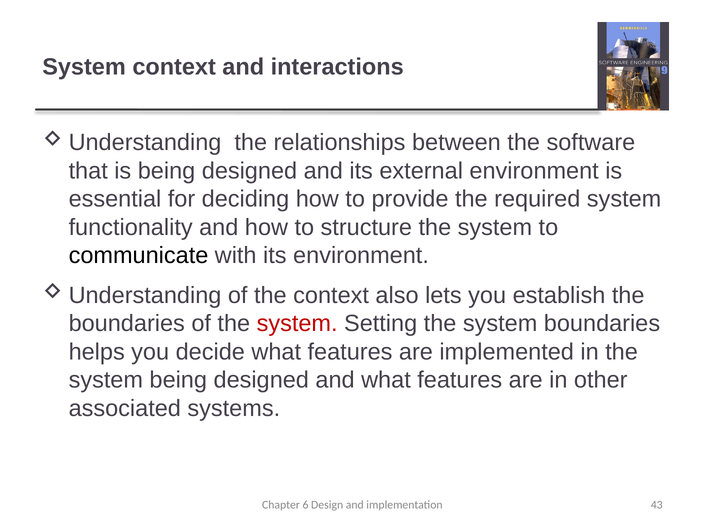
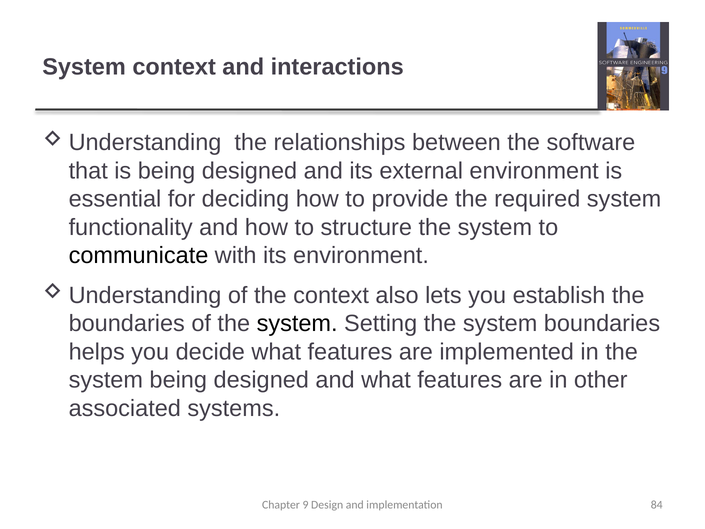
system at (297, 324) colour: red -> black
6: 6 -> 9
43: 43 -> 84
